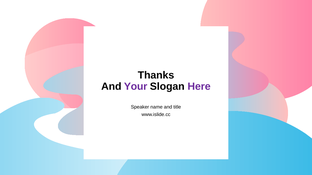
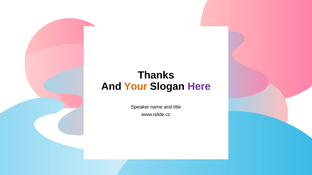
Your colour: purple -> orange
